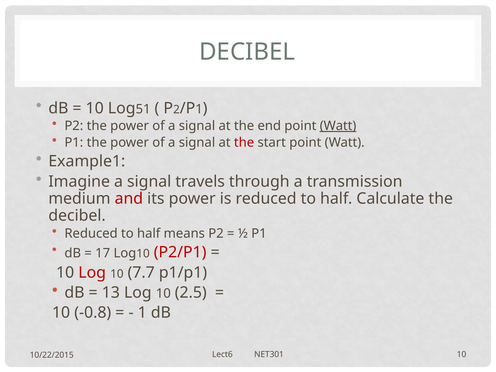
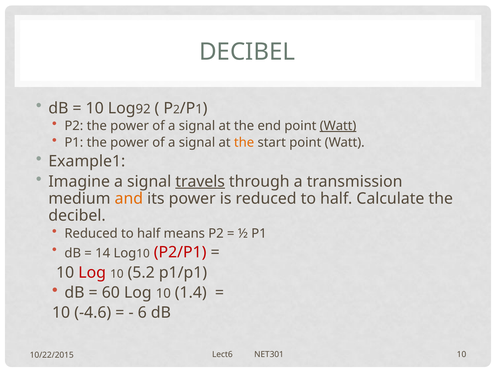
51: 51 -> 92
the at (244, 142) colour: red -> orange
travels underline: none -> present
and colour: red -> orange
17: 17 -> 14
7.7: 7.7 -> 5.2
13: 13 -> 60
2.5: 2.5 -> 1.4
-0.8: -0.8 -> -4.6
1 at (142, 313): 1 -> 6
